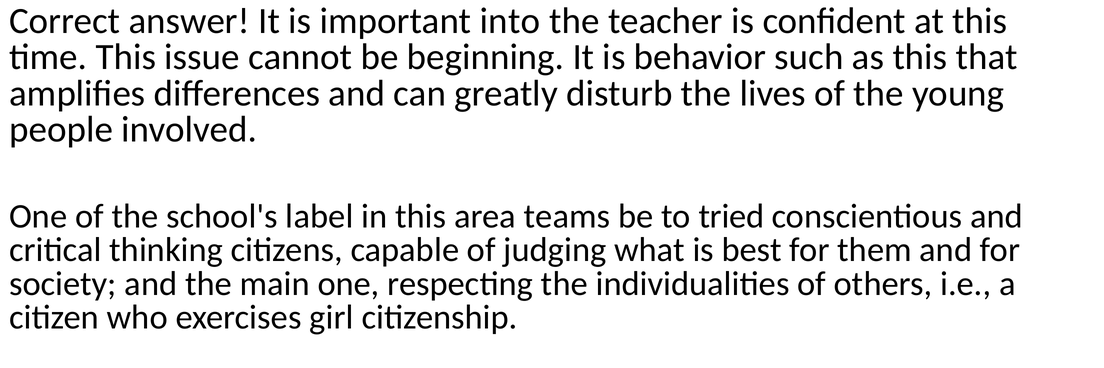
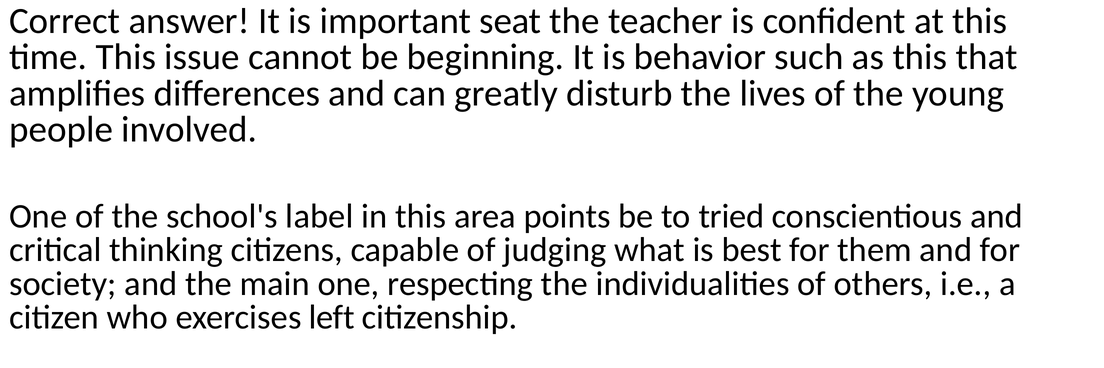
into: into -> seat
teams: teams -> points
girl: girl -> left
